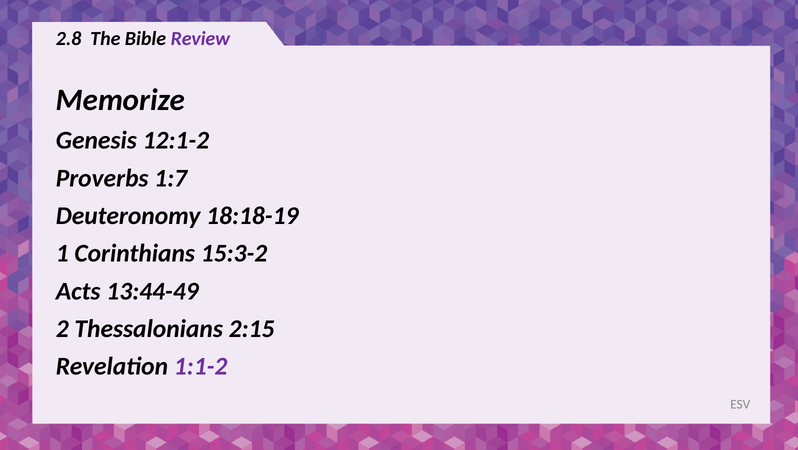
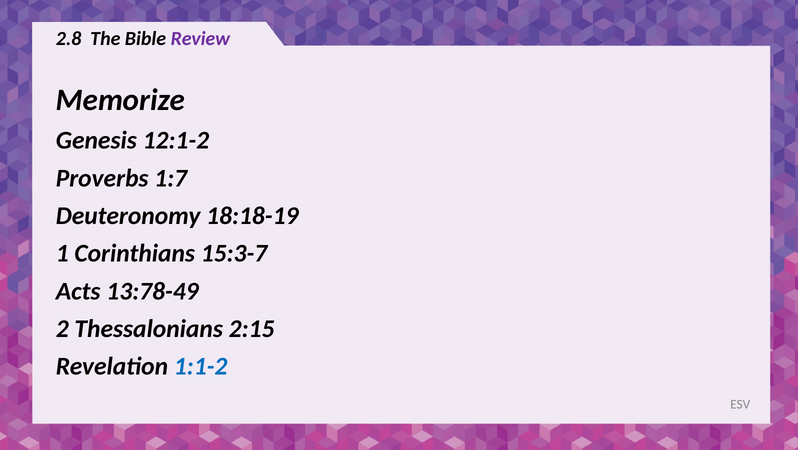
15:3-2: 15:3-2 -> 15:3-7
13:44-49: 13:44-49 -> 13:78-49
1:1-2 colour: purple -> blue
